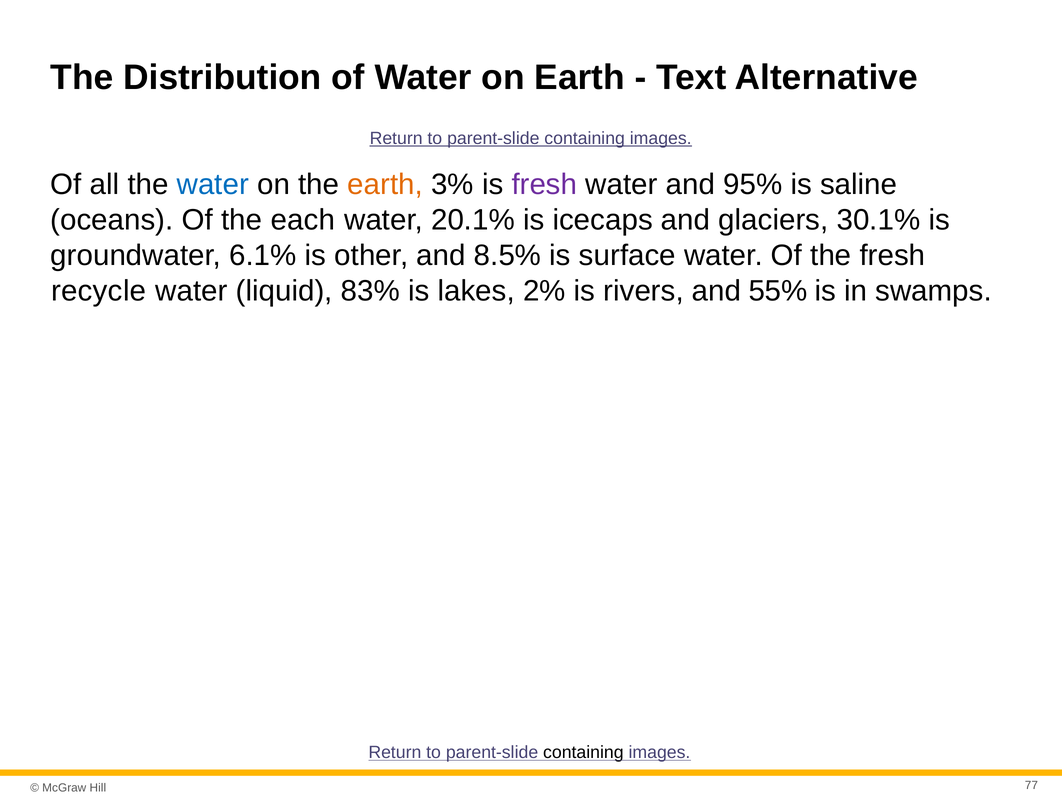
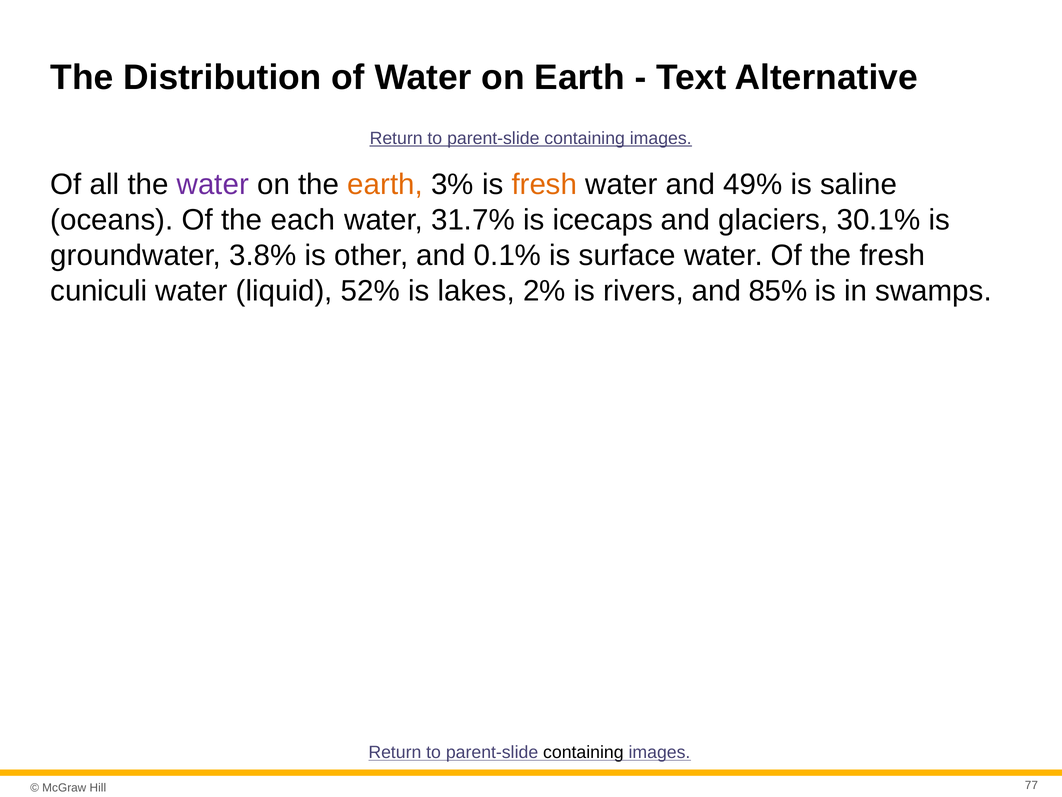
water at (213, 184) colour: blue -> purple
fresh at (544, 184) colour: purple -> orange
95%: 95% -> 49%
20.1%: 20.1% -> 31.7%
6.1%: 6.1% -> 3.8%
8.5%: 8.5% -> 0.1%
recycle: recycle -> cuniculi
83%: 83% -> 52%
55%: 55% -> 85%
